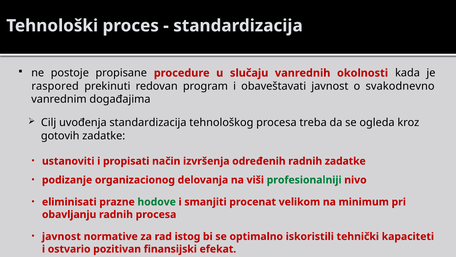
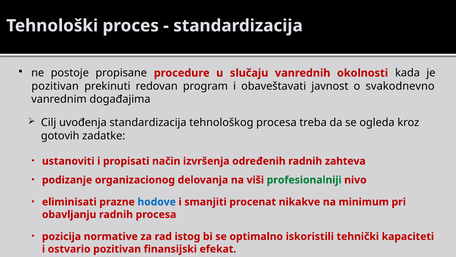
raspored at (55, 86): raspored -> pozitivan
radnih zadatke: zadatke -> zahteva
hodove colour: green -> blue
velikom: velikom -> nikakve
javnost at (61, 236): javnost -> pozicija
